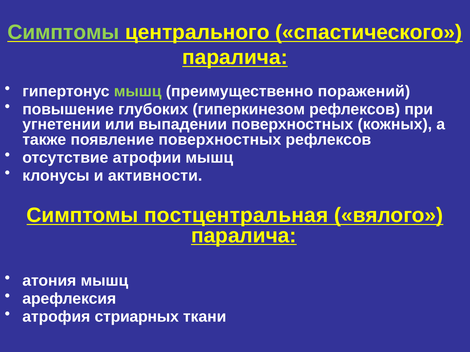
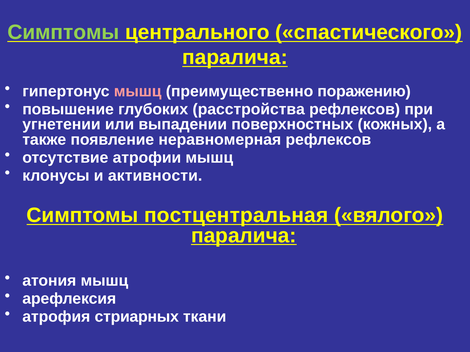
мышц at (138, 91) colour: light green -> pink
поражений: поражений -> поражению
гиперкинезом: гиперкинезом -> расстройства
появление поверхностных: поверхностных -> неравномерная
